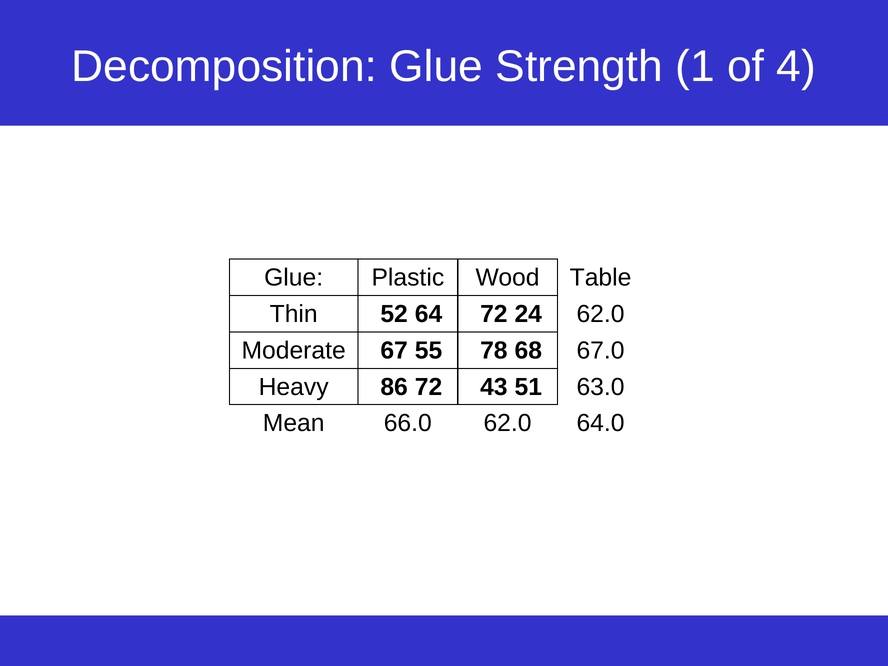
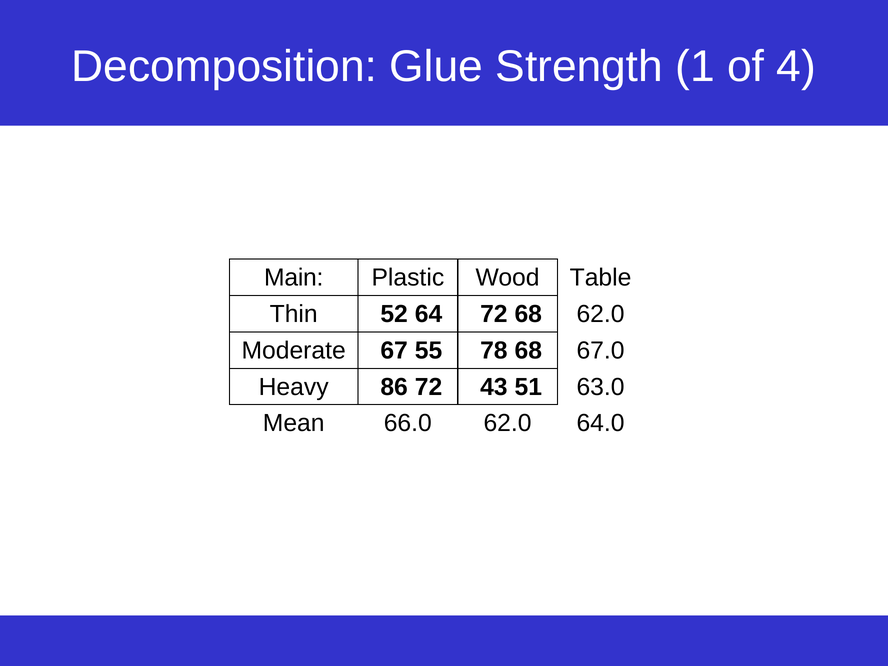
Glue at (294, 278): Glue -> Main
72 24: 24 -> 68
